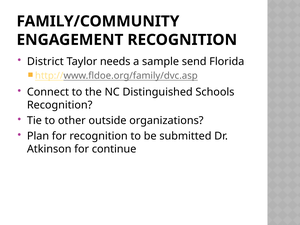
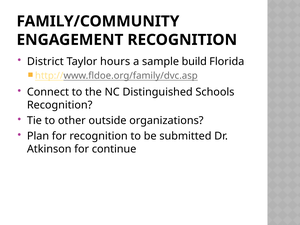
needs: needs -> hours
send: send -> build
